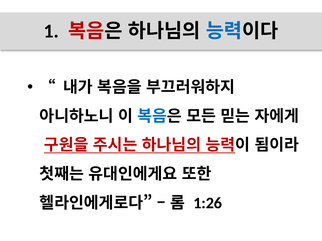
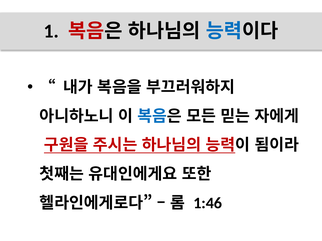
1:26: 1:26 -> 1:46
